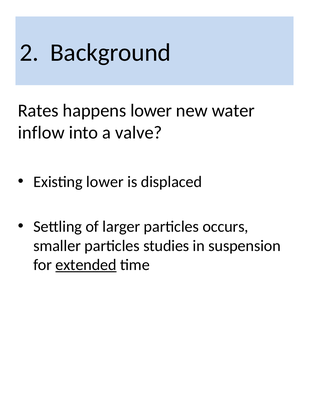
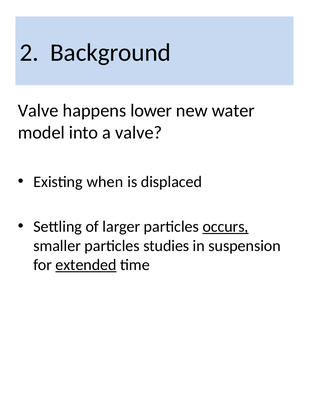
Rates at (38, 110): Rates -> Valve
inflow: inflow -> model
Existing lower: lower -> when
occurs underline: none -> present
